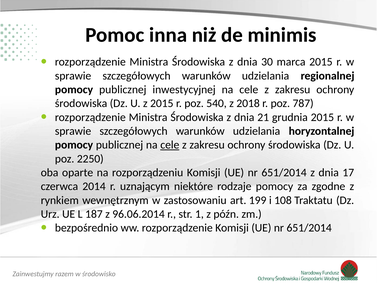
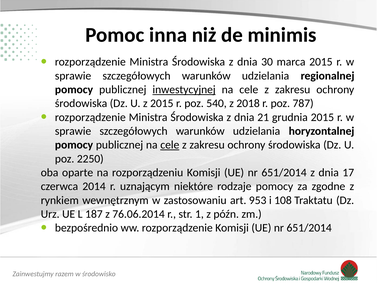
inwestycyjnej underline: none -> present
199: 199 -> 953
96.06.2014: 96.06.2014 -> 76.06.2014
